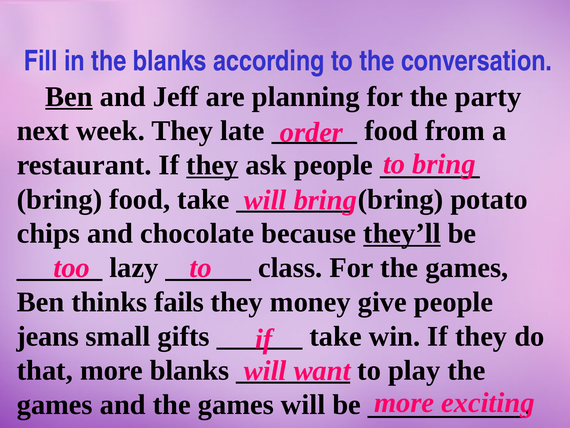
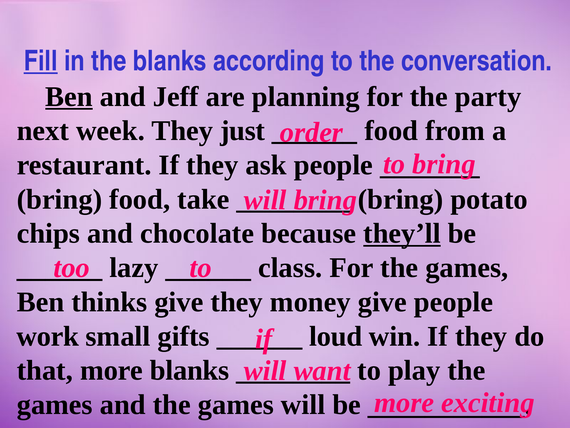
Fill underline: none -> present
late: late -> just
they at (212, 165) underline: present -> none
thinks fails: fails -> give
jeans: jeans -> work
take at (336, 336): take -> loud
